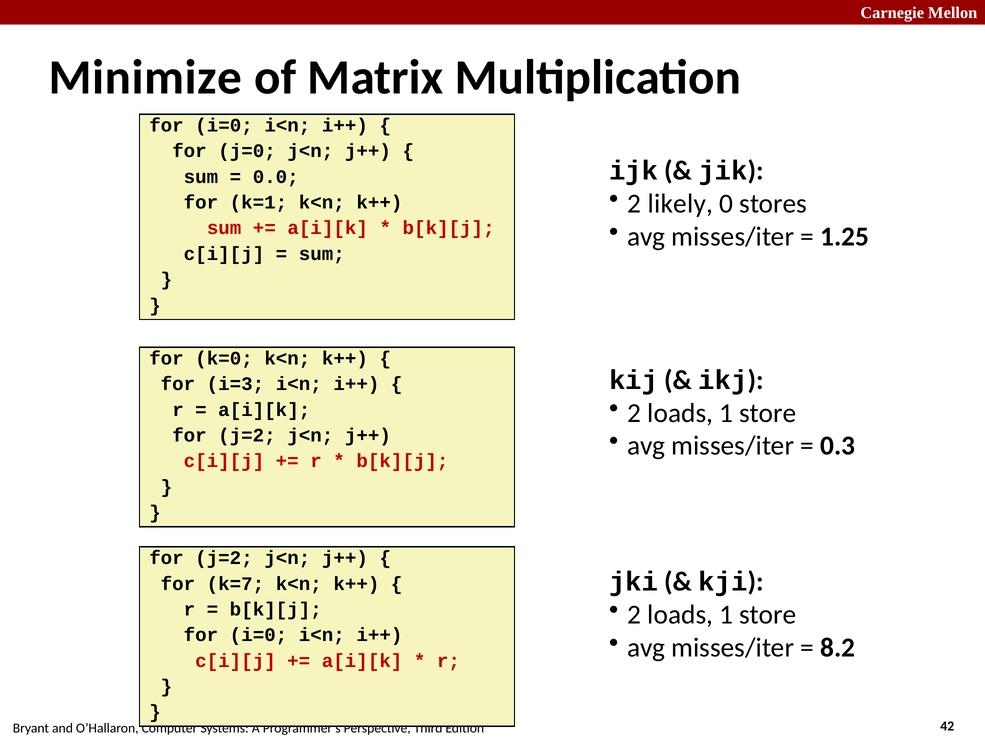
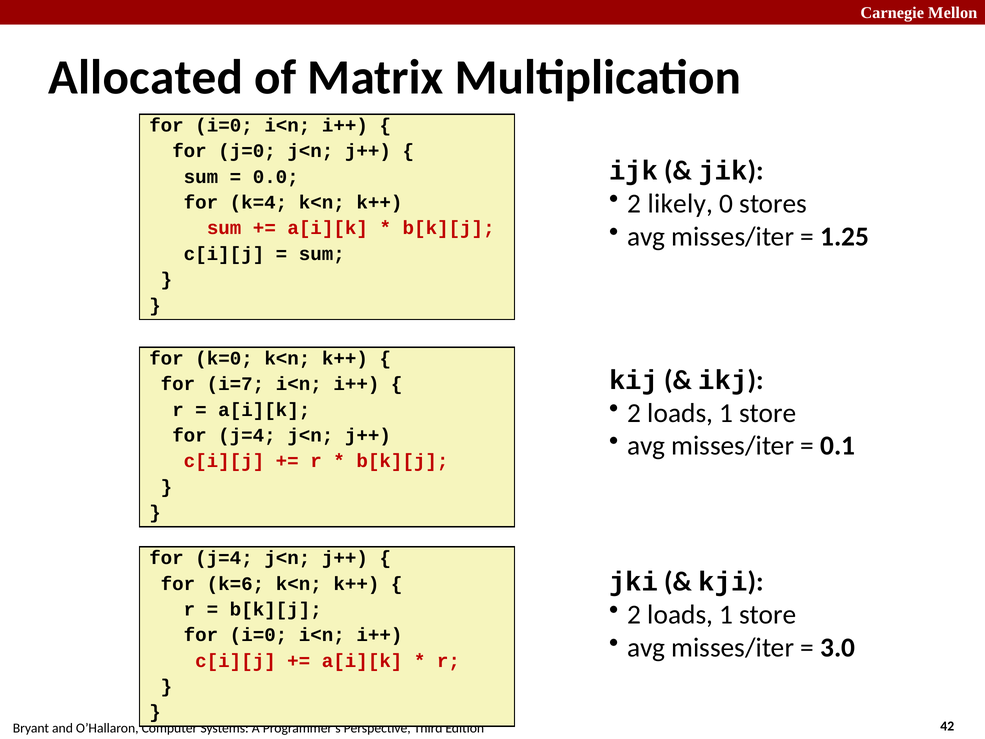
Minimize: Minimize -> Allocated
k=1: k=1 -> k=4
i=3: i=3 -> i=7
j=2 at (247, 435): j=2 -> j=4
0.3: 0.3 -> 0.1
j=2 at (224, 558): j=2 -> j=4
k=7: k=7 -> k=6
8.2: 8.2 -> 3.0
